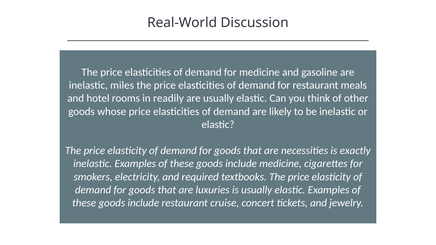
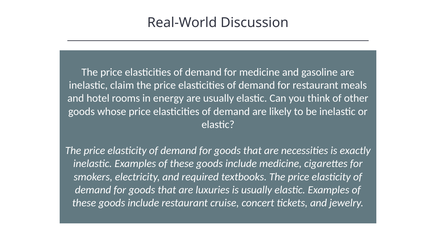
miles: miles -> claim
readily: readily -> energy
